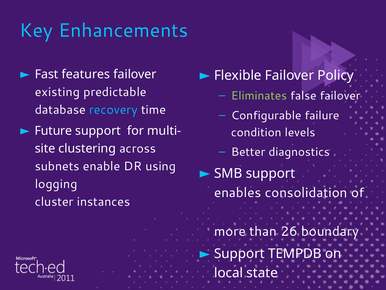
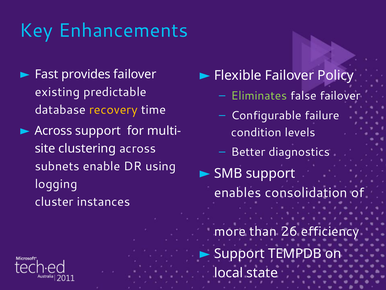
features: features -> provides
recovery colour: light blue -> yellow
Future at (53, 130): Future -> Across
boundary: boundary -> efficiency
